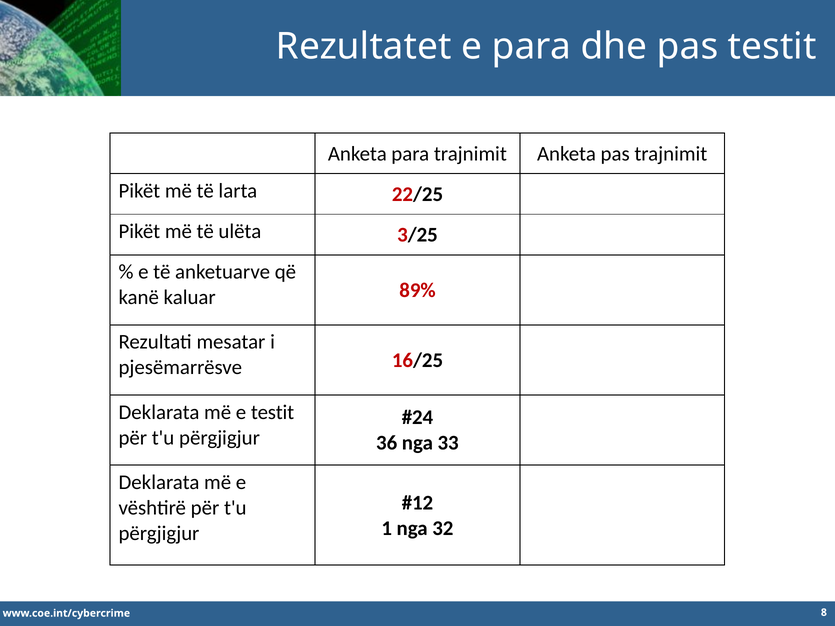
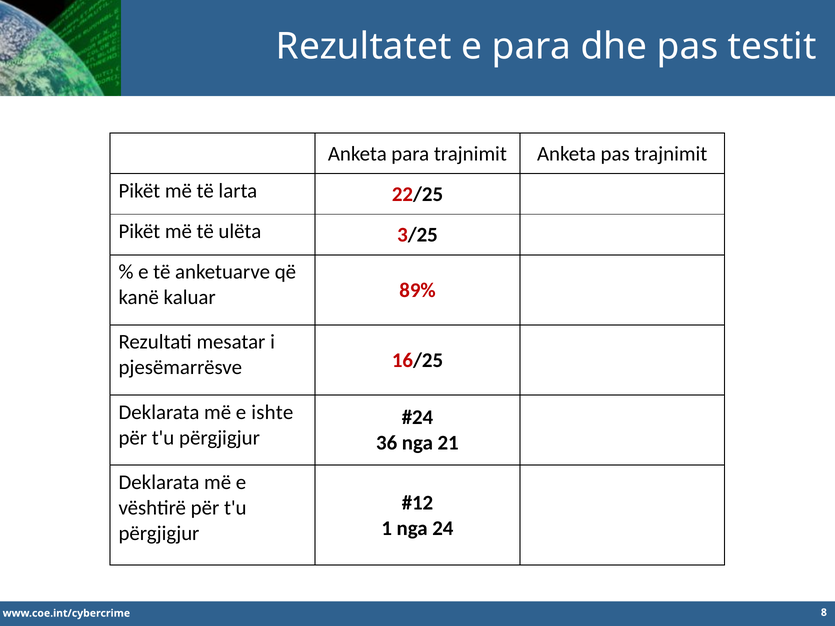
e testit: testit -> ishte
33: 33 -> 21
32: 32 -> 24
